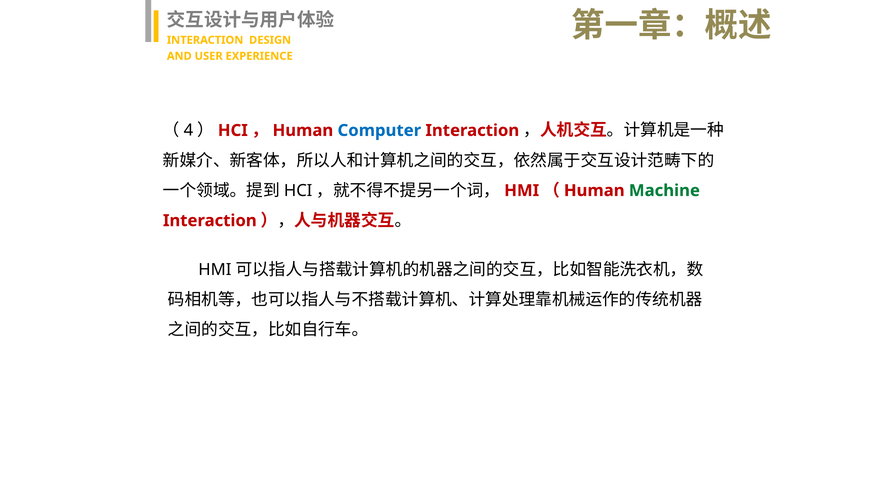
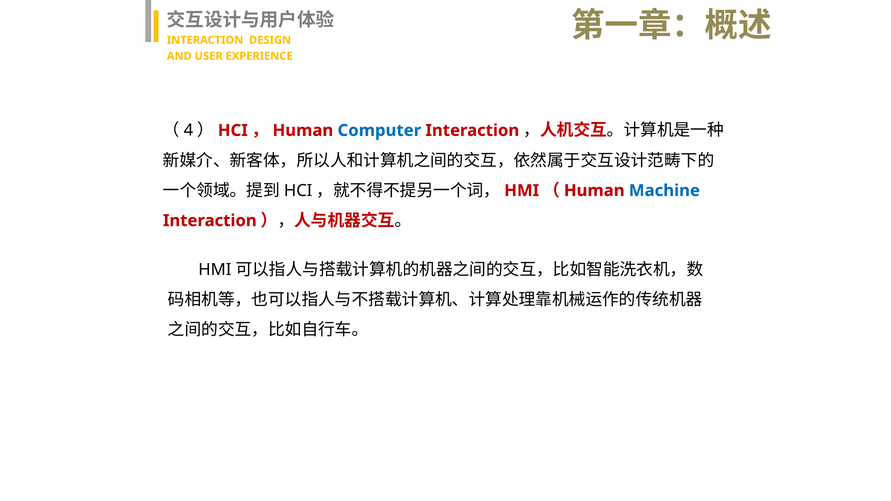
Machine colour: green -> blue
